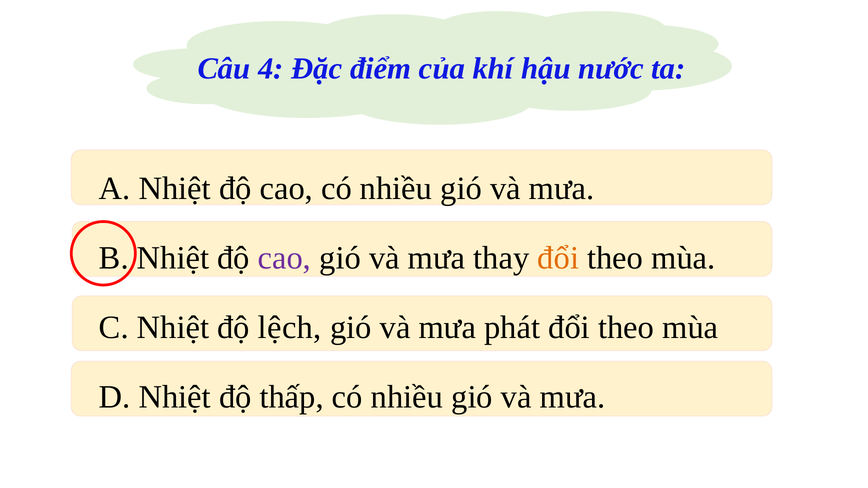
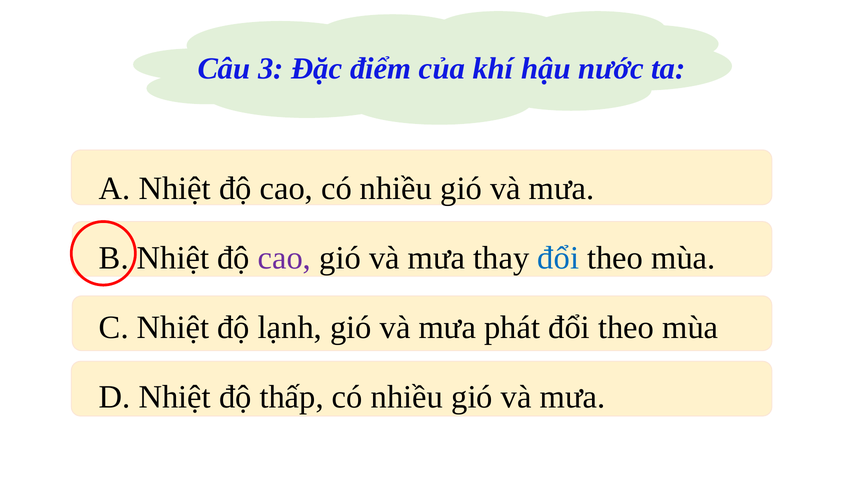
4: 4 -> 3
đổi at (558, 258) colour: orange -> blue
lệch: lệch -> lạnh
